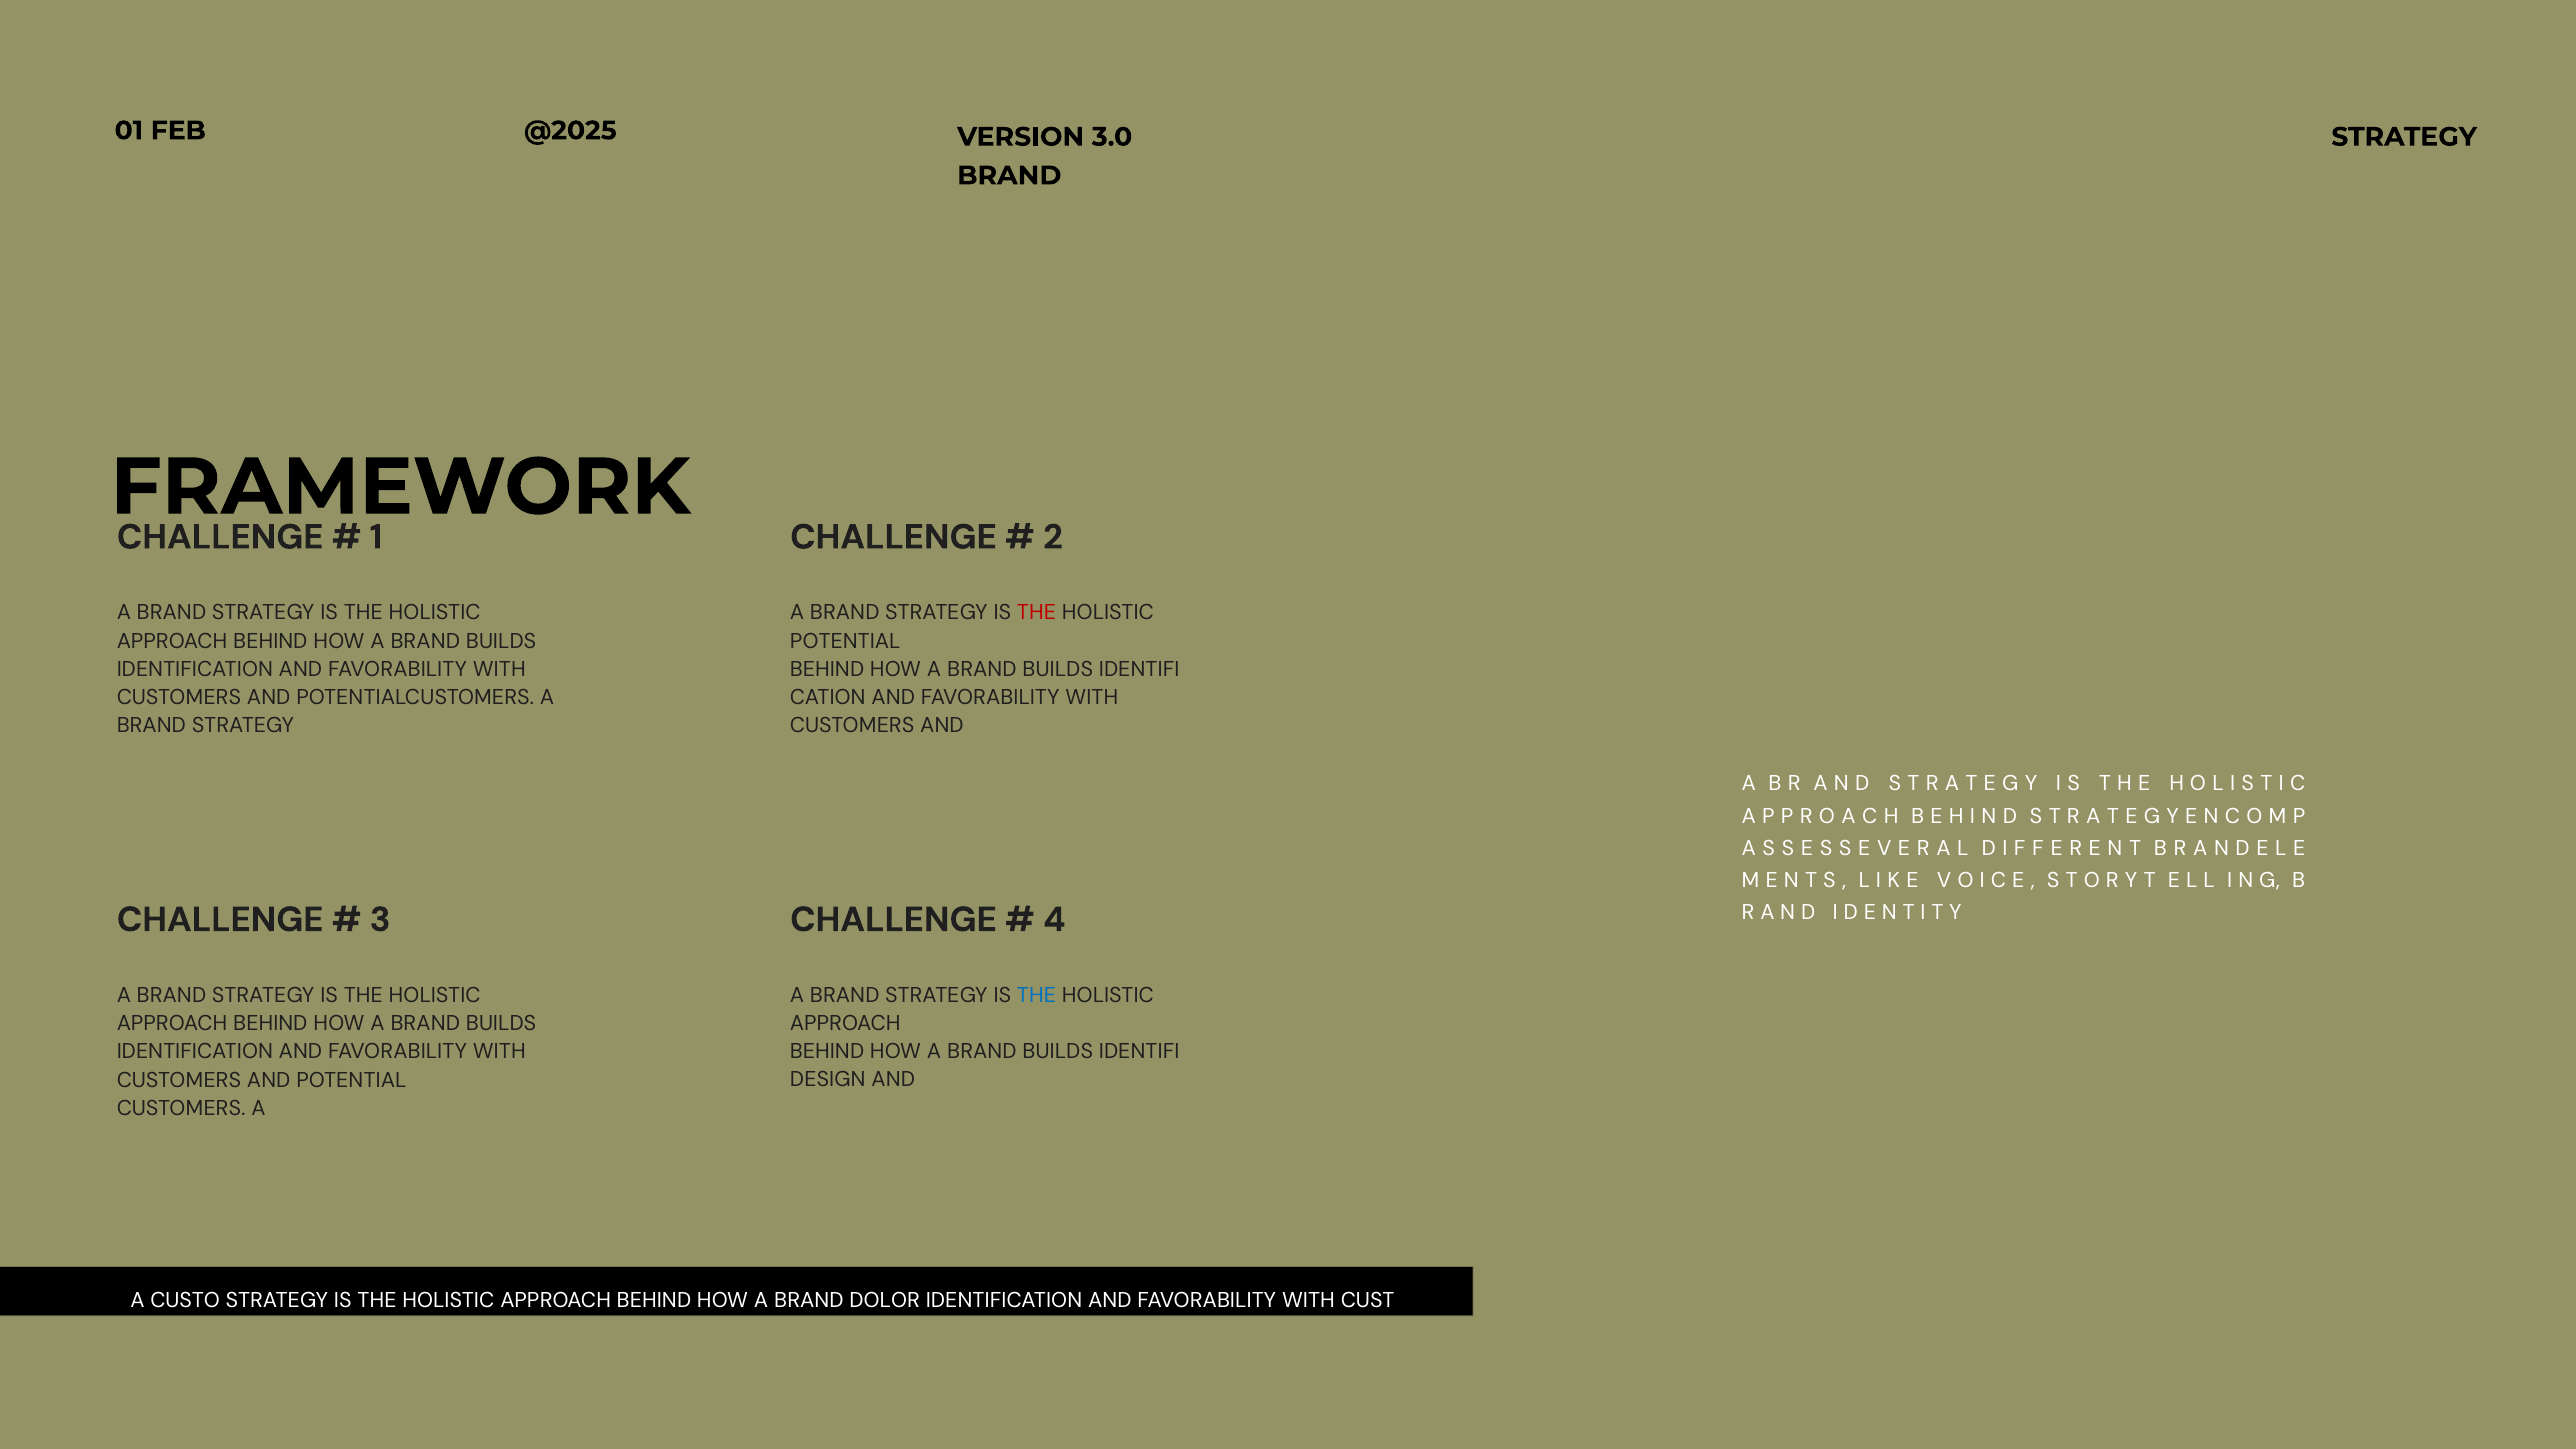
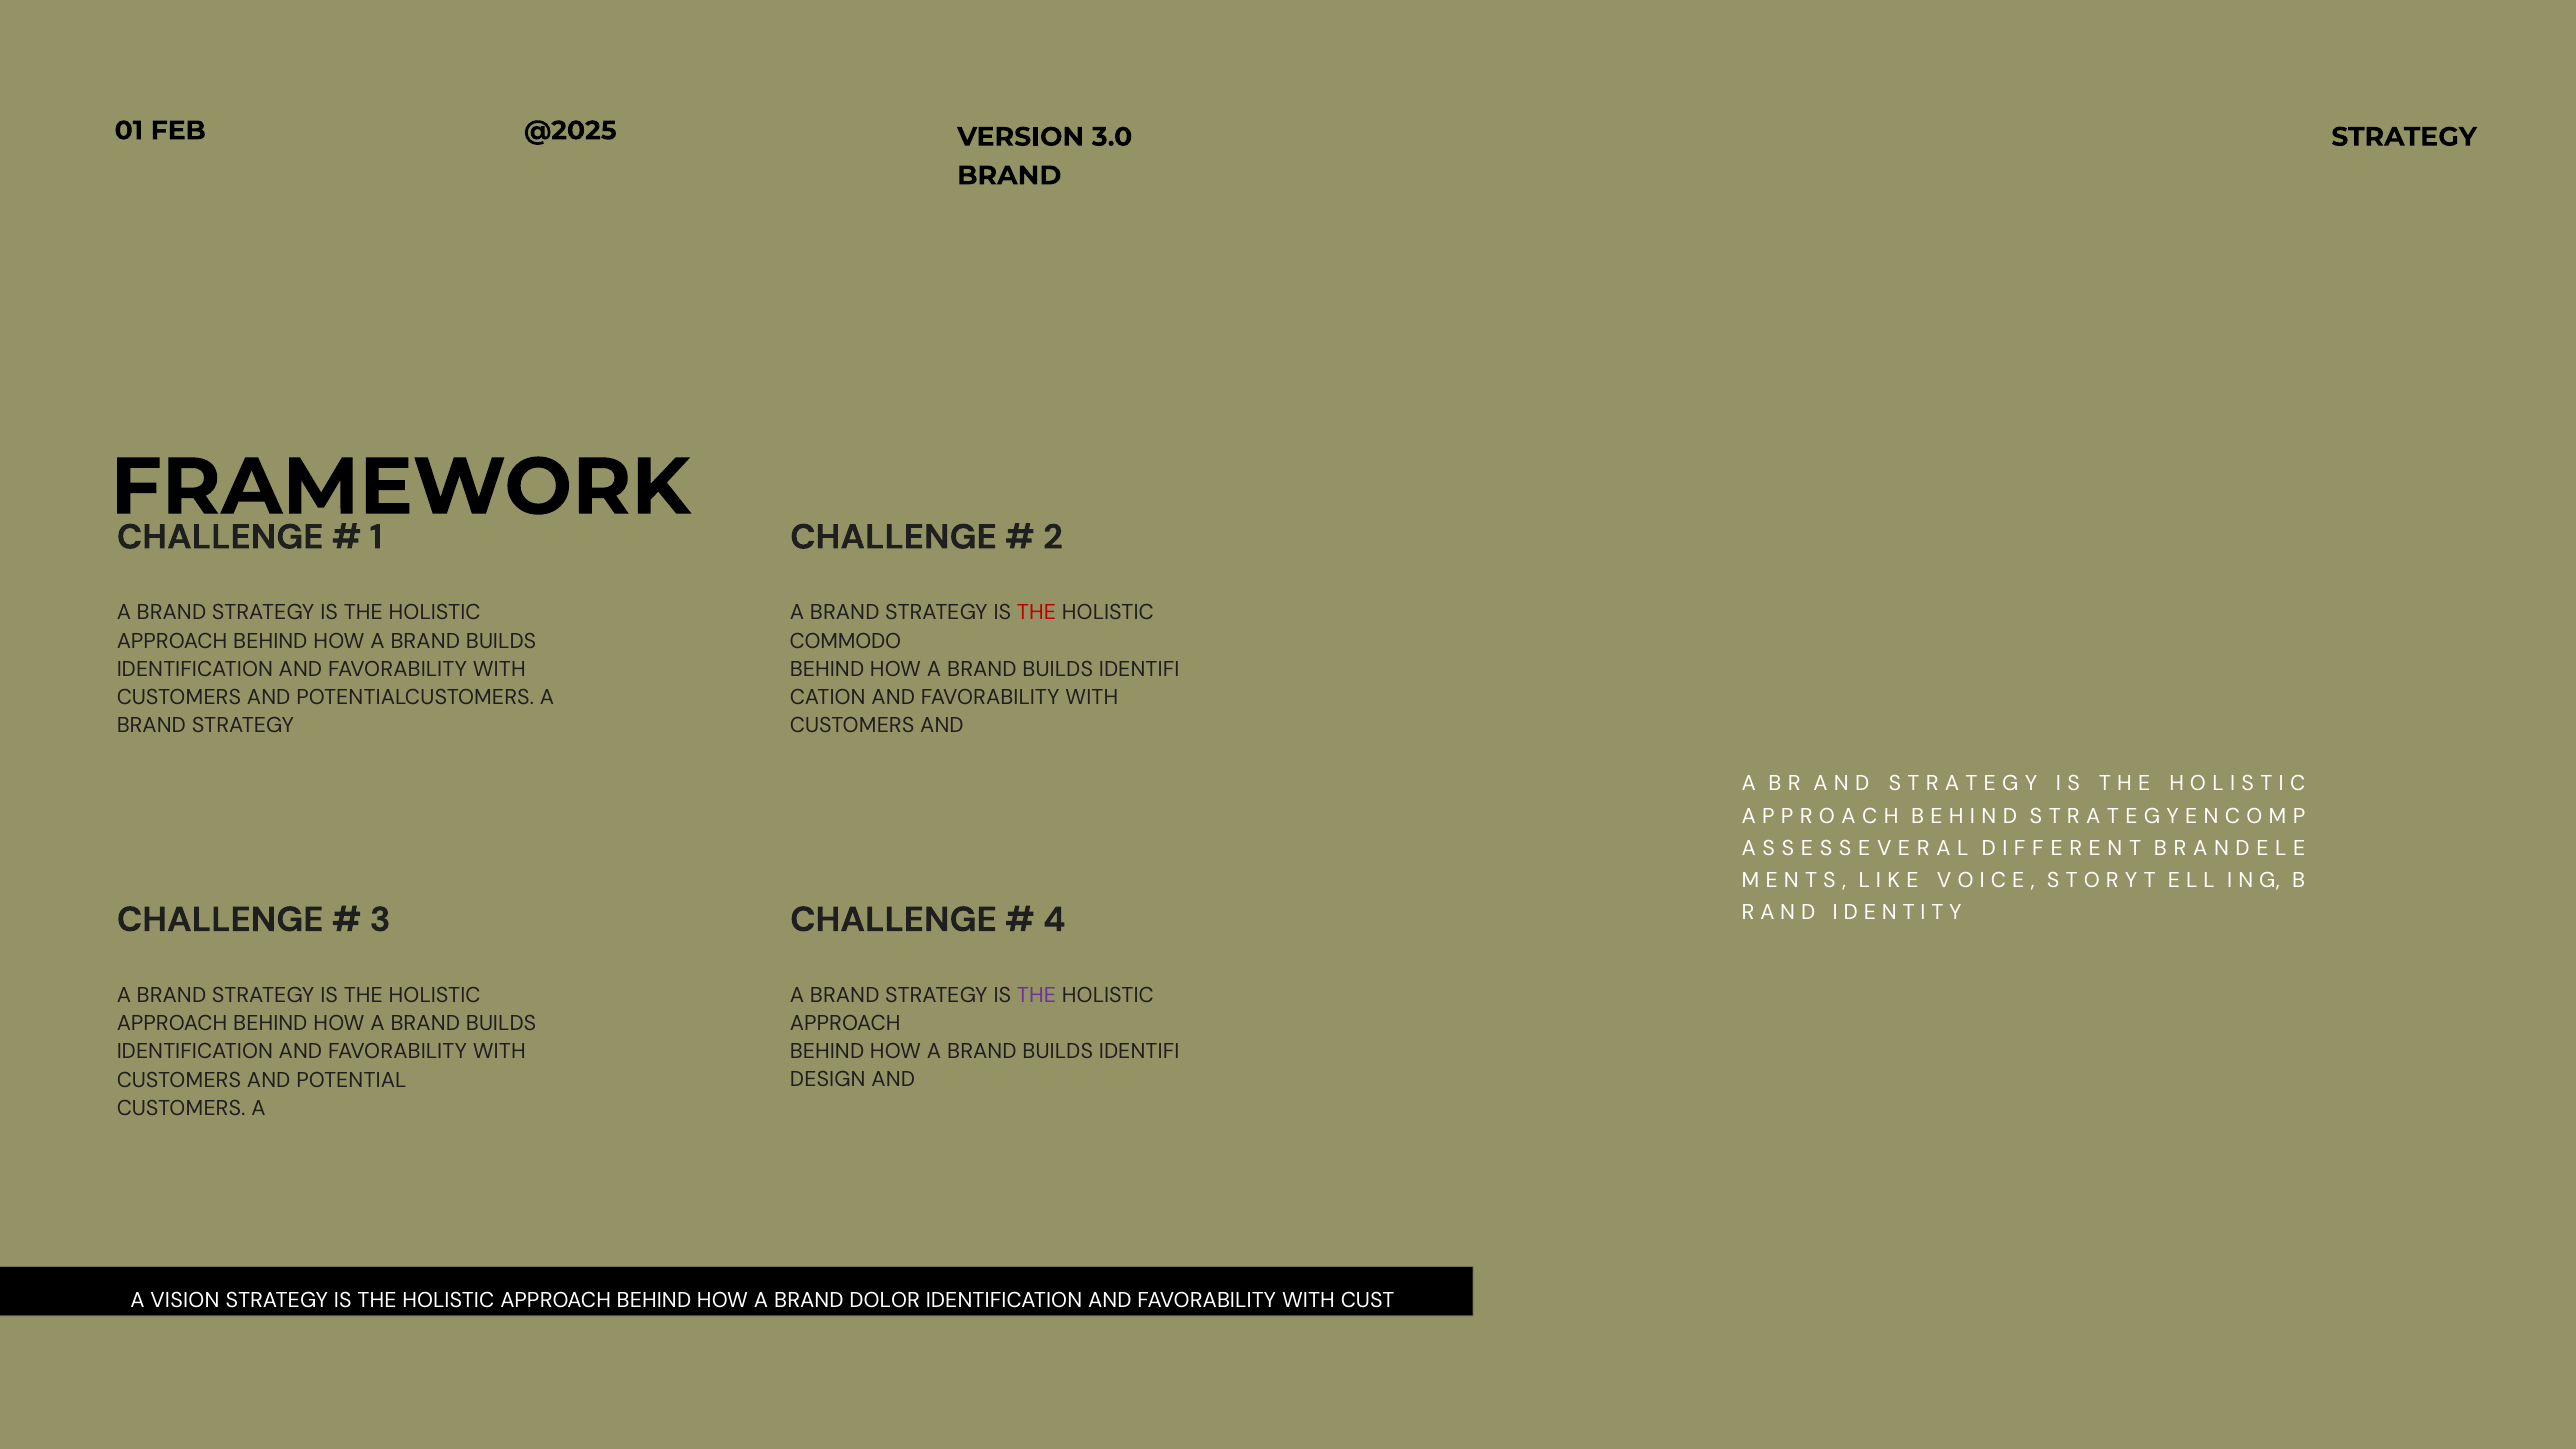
POTENTIAL at (845, 641): POTENTIAL -> COMMODO
THE at (1037, 995) colour: blue -> purple
CUSTO: CUSTO -> VISION
